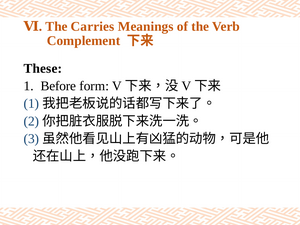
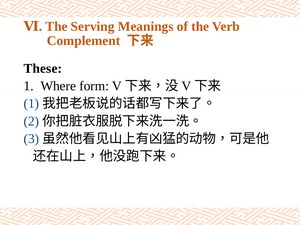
Carries: Carries -> Serving
Before: Before -> Where
